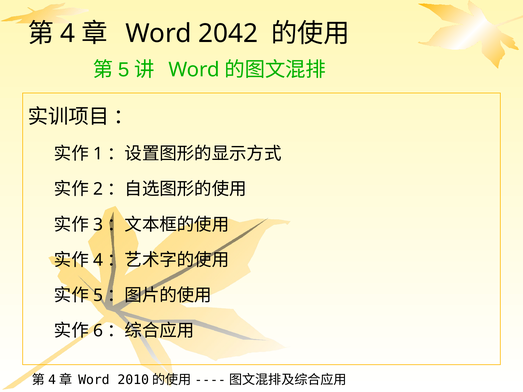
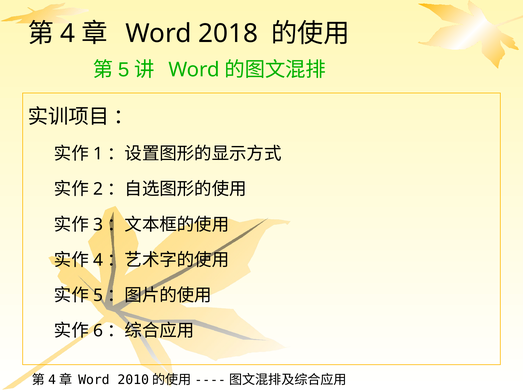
2042: 2042 -> 2018
